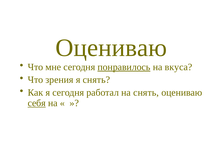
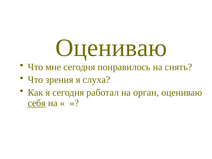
понравилось underline: present -> none
вкуса: вкуса -> снять
я снять: снять -> слуха
на снять: снять -> орган
